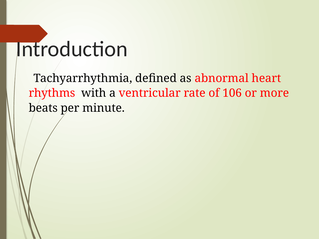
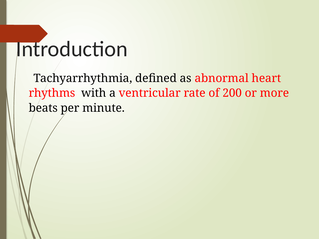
106: 106 -> 200
